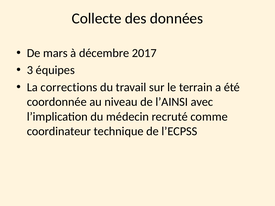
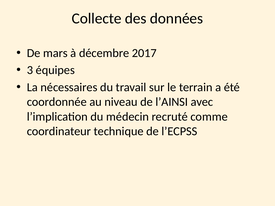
corrections: corrections -> nécessaires
